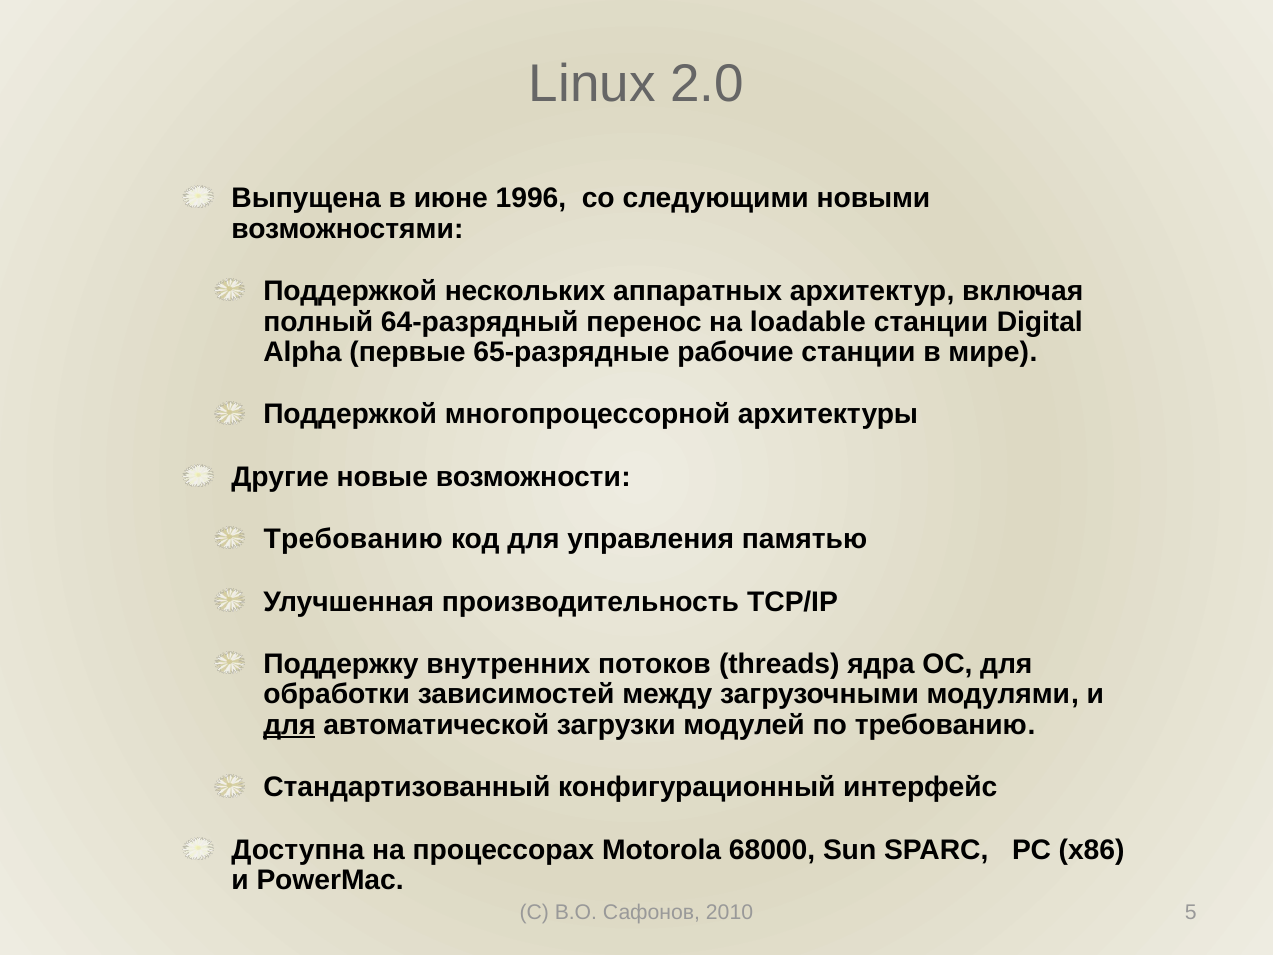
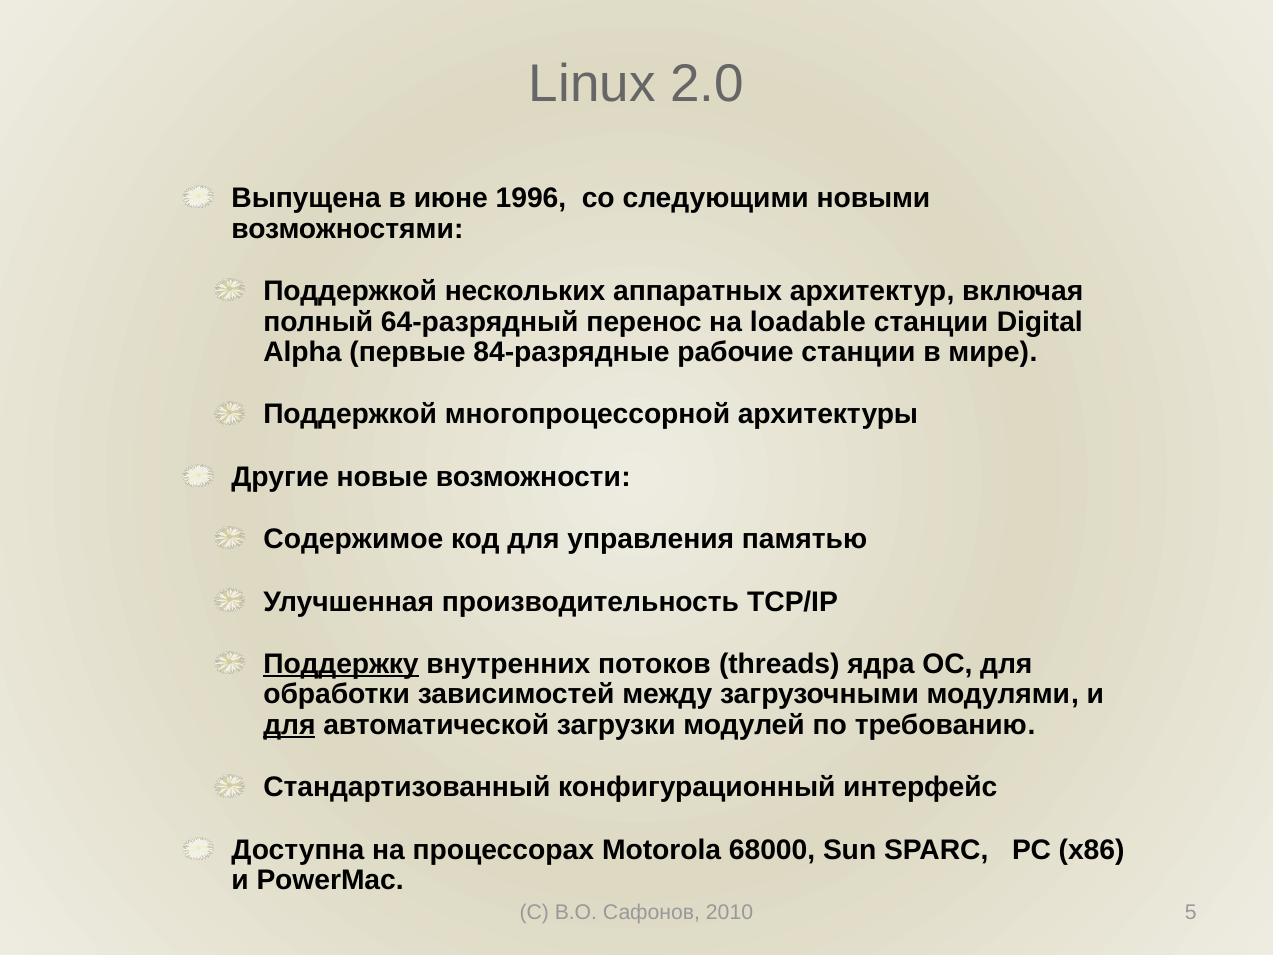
65-разрядные: 65-разрядные -> 84-разрядные
Требованию at (353, 539): Требованию -> Содержимое
Поддержку underline: none -> present
